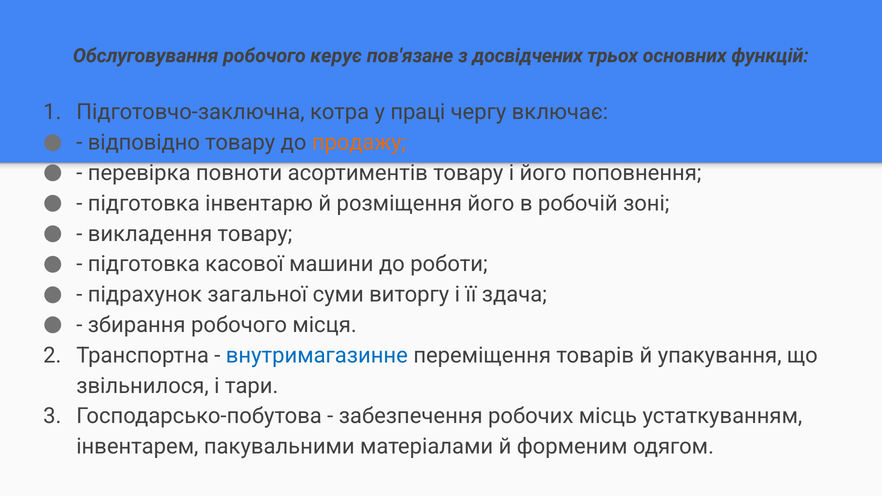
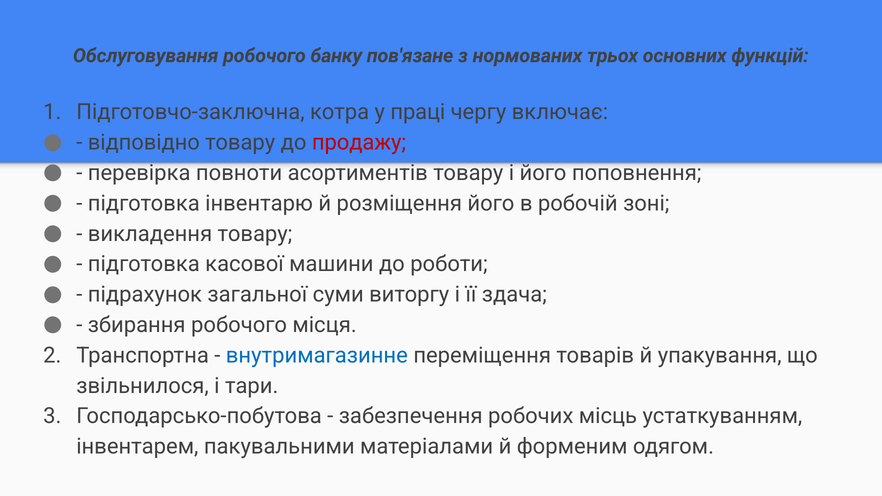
керує: керує -> банку
досвідчених: досвідчених -> нормованих
продажу colour: orange -> red
